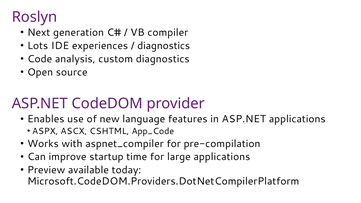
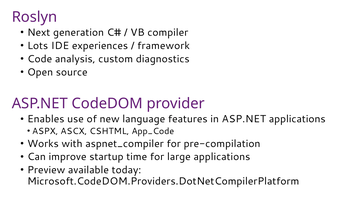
diagnostics at (164, 46): diagnostics -> framework
